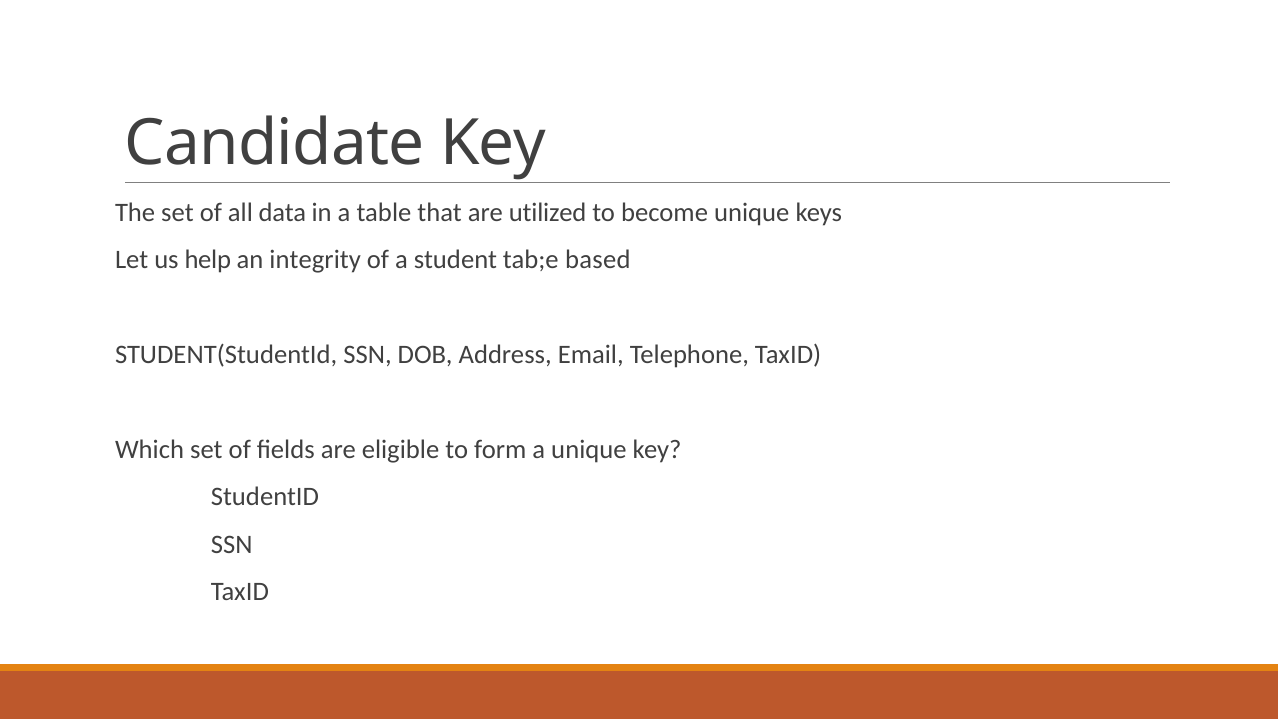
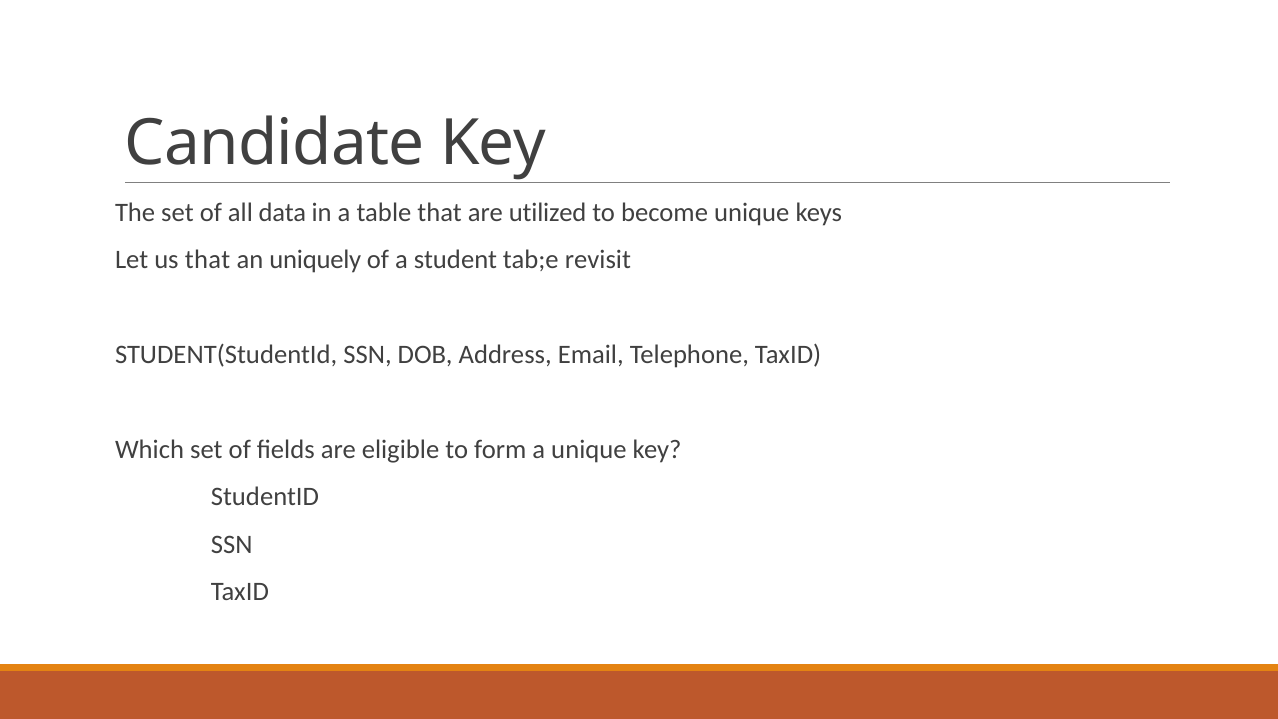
us help: help -> that
integrity: integrity -> uniquely
based: based -> revisit
